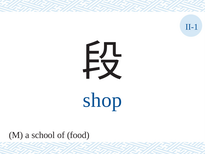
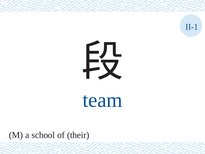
shop: shop -> team
food: food -> their
